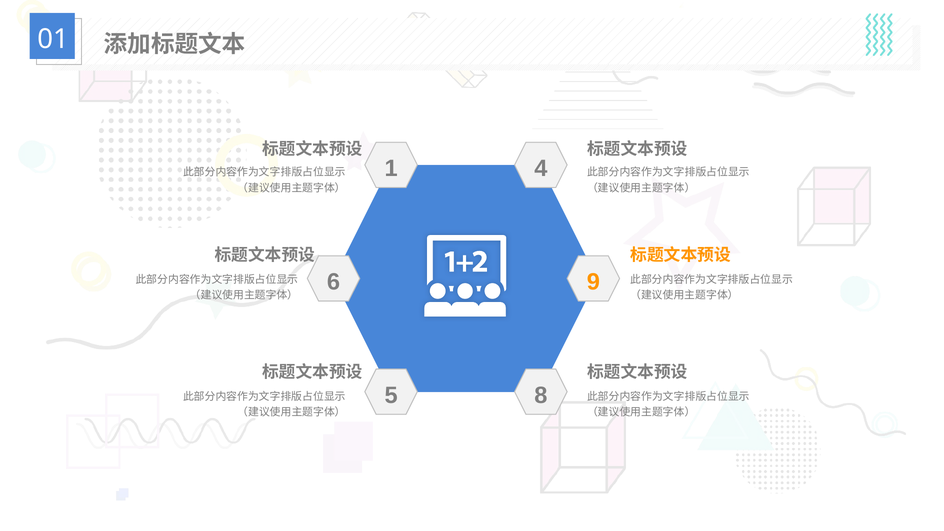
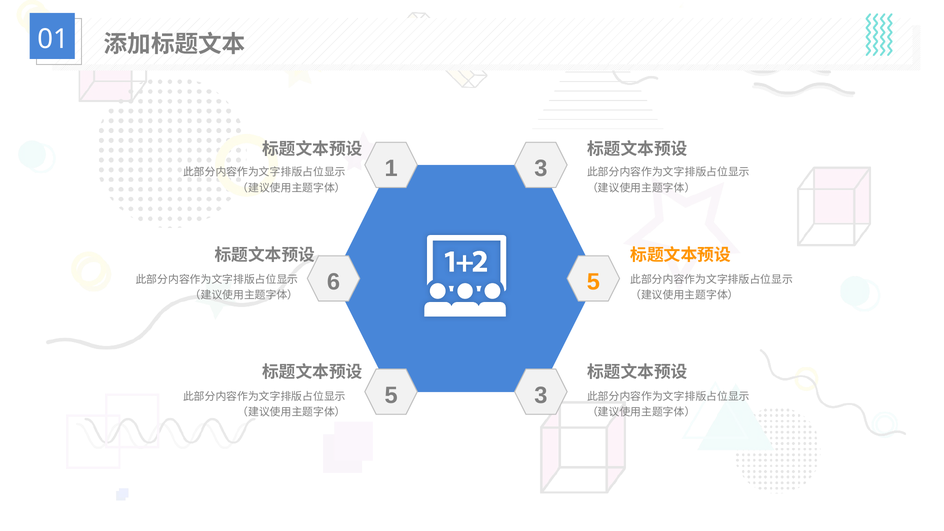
1 4: 4 -> 3
6 9: 9 -> 5
5 8: 8 -> 3
